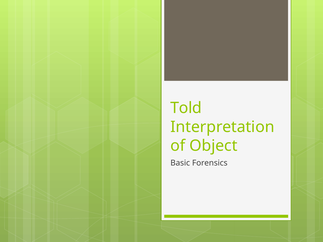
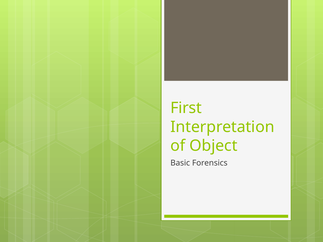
Told: Told -> First
